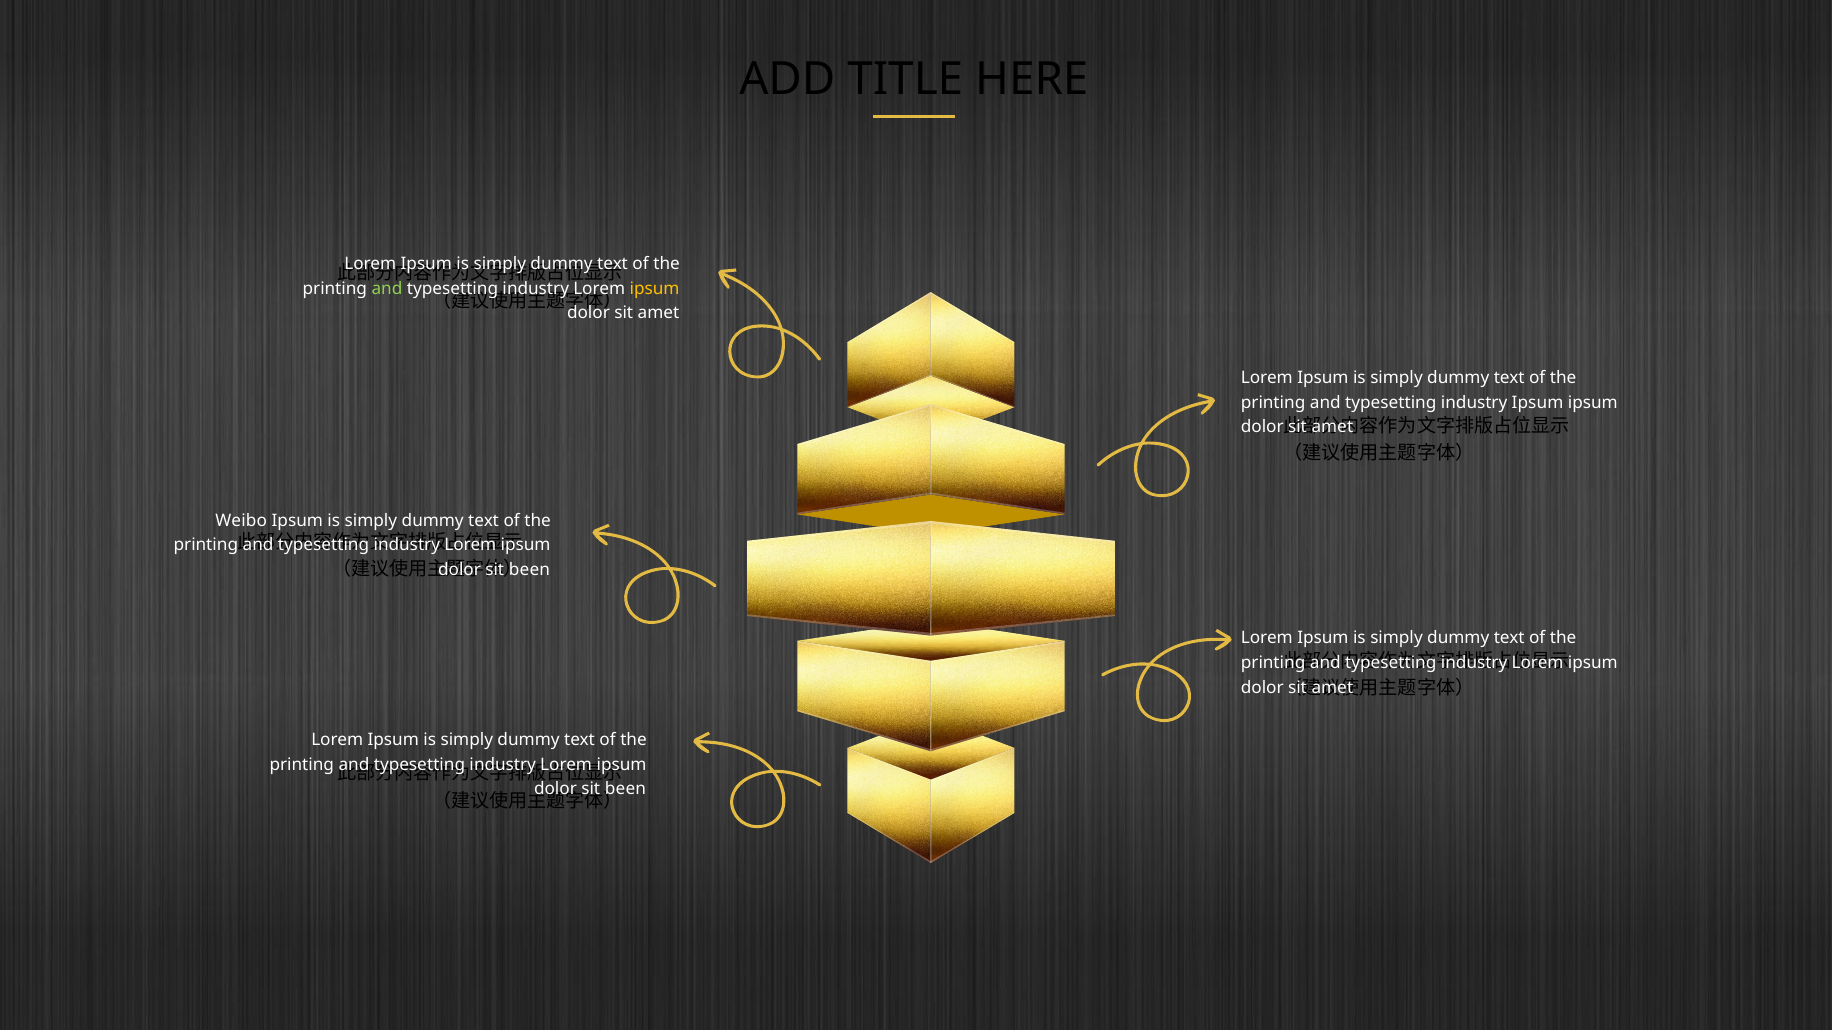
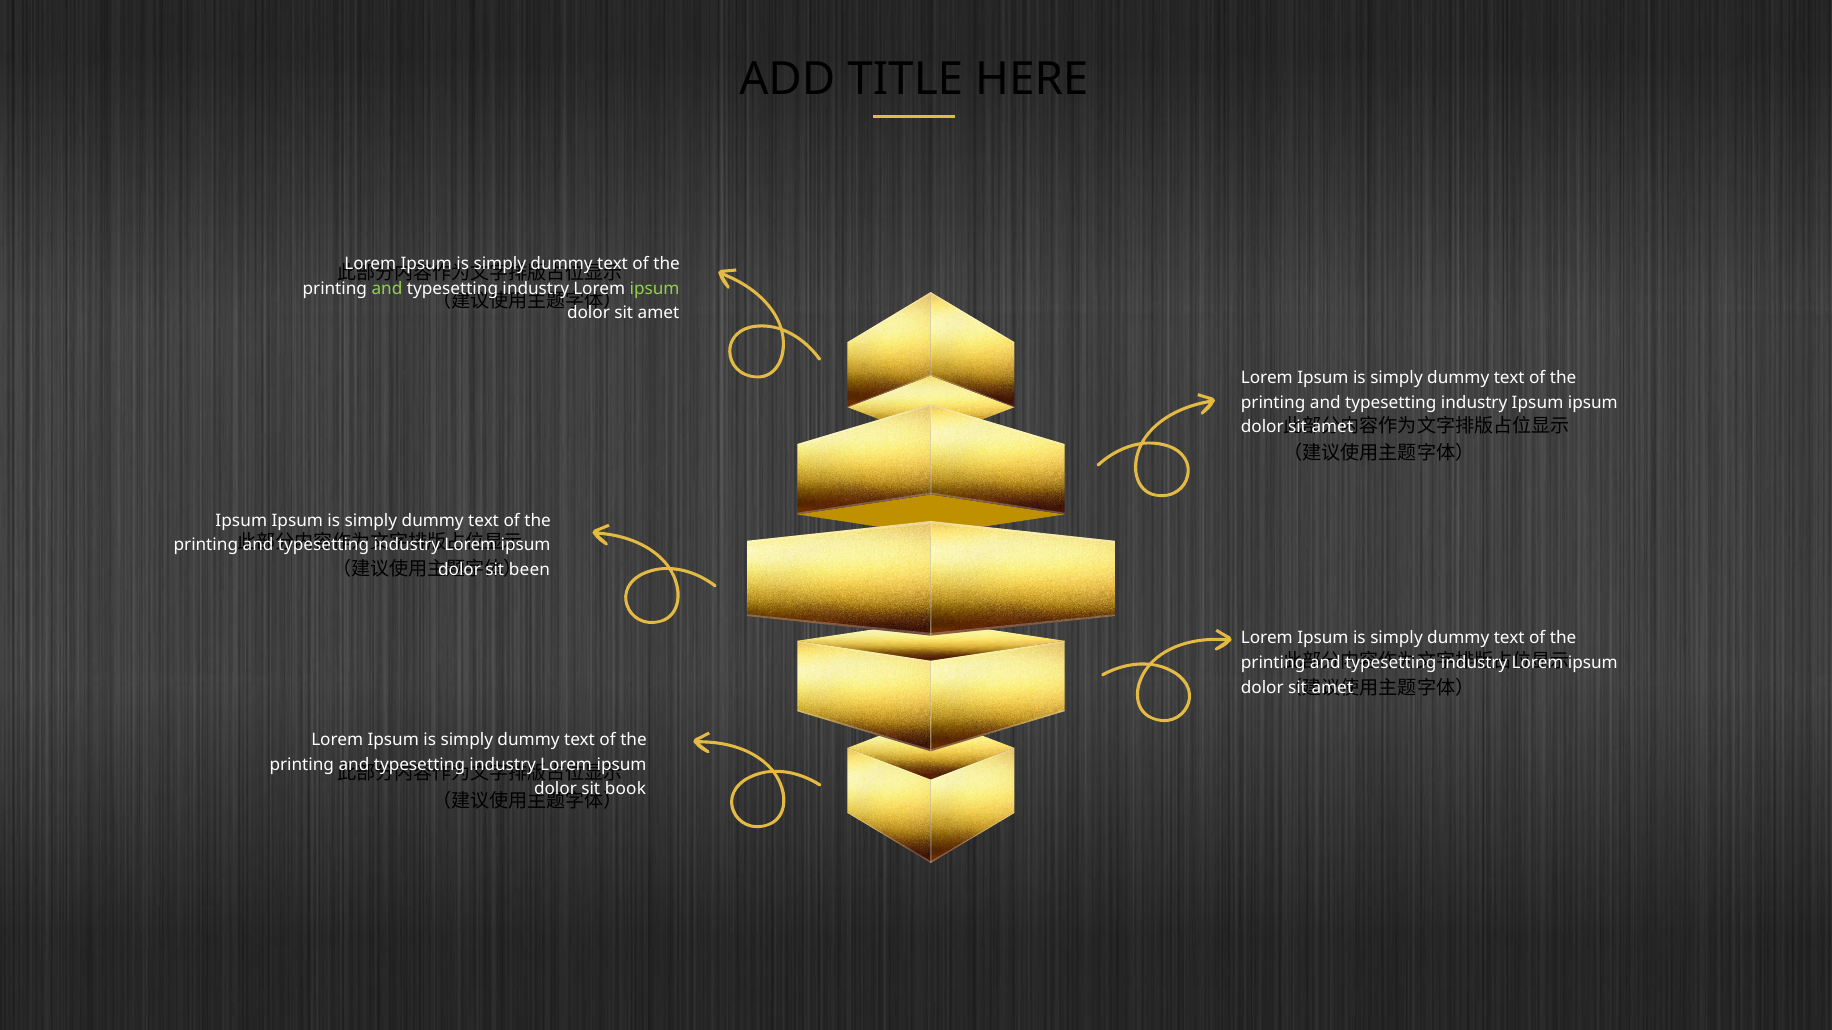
ipsum at (655, 289) colour: yellow -> light green
Weibo at (241, 521): Weibo -> Ipsum
been at (625, 790): been -> book
